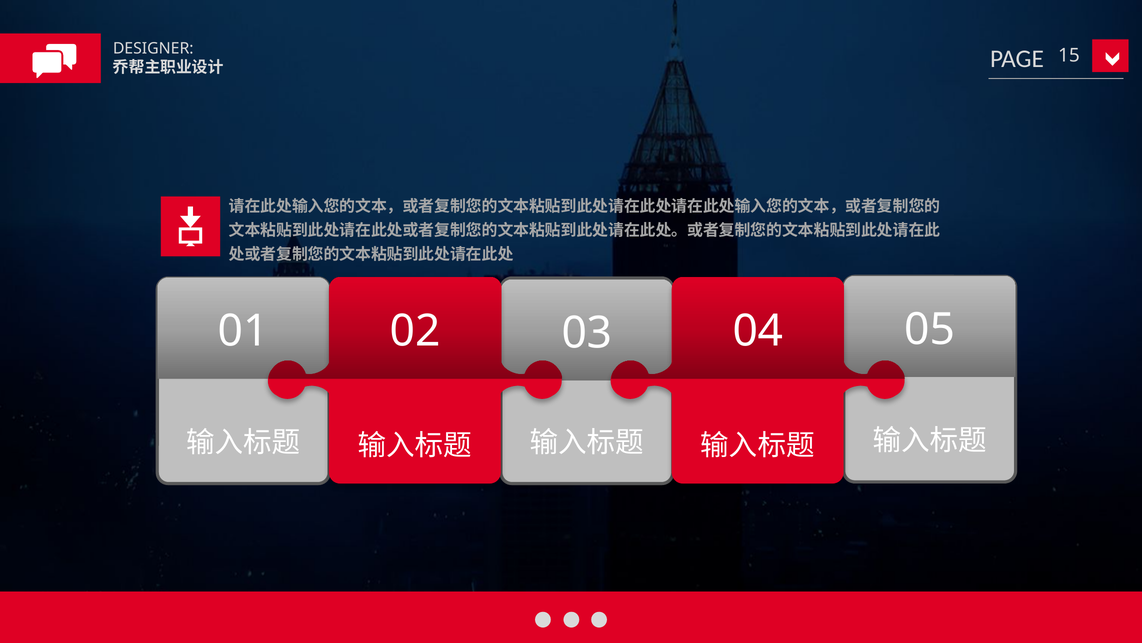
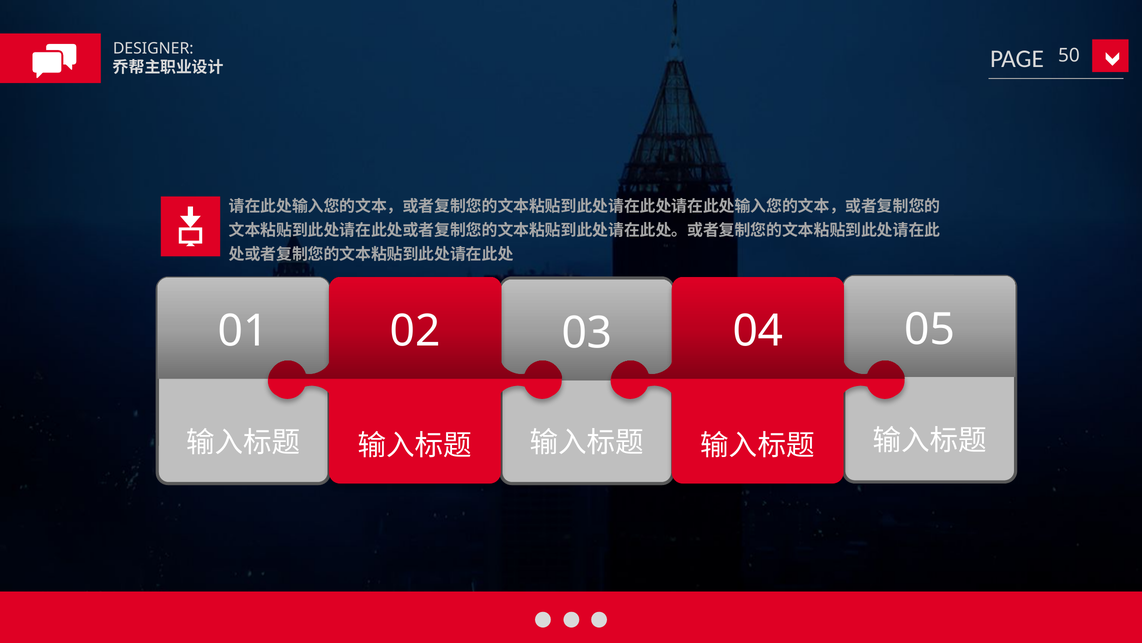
15: 15 -> 50
